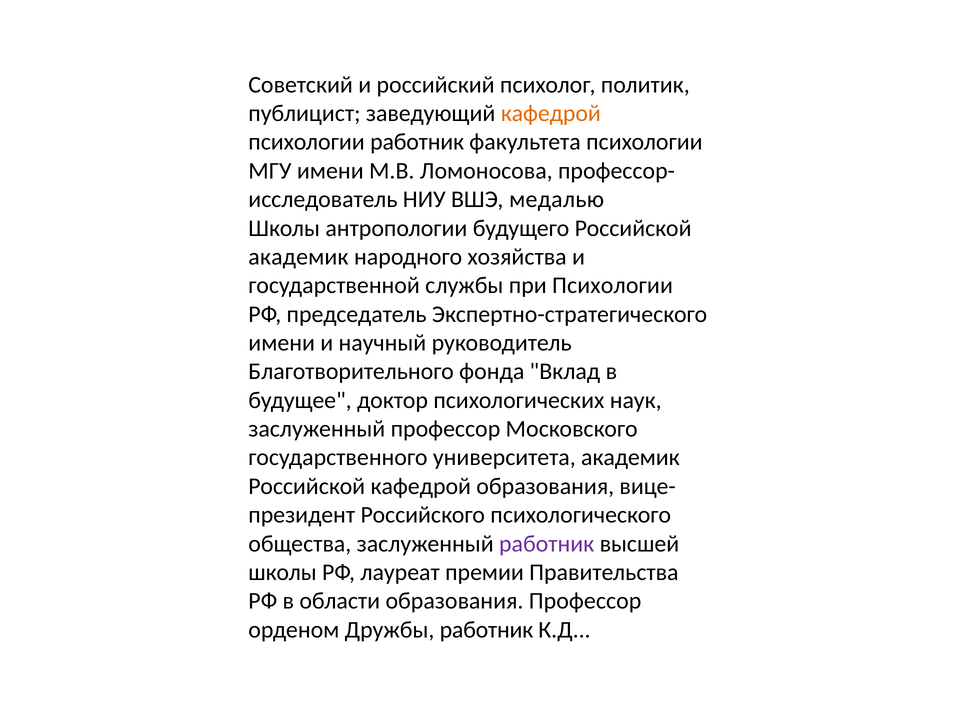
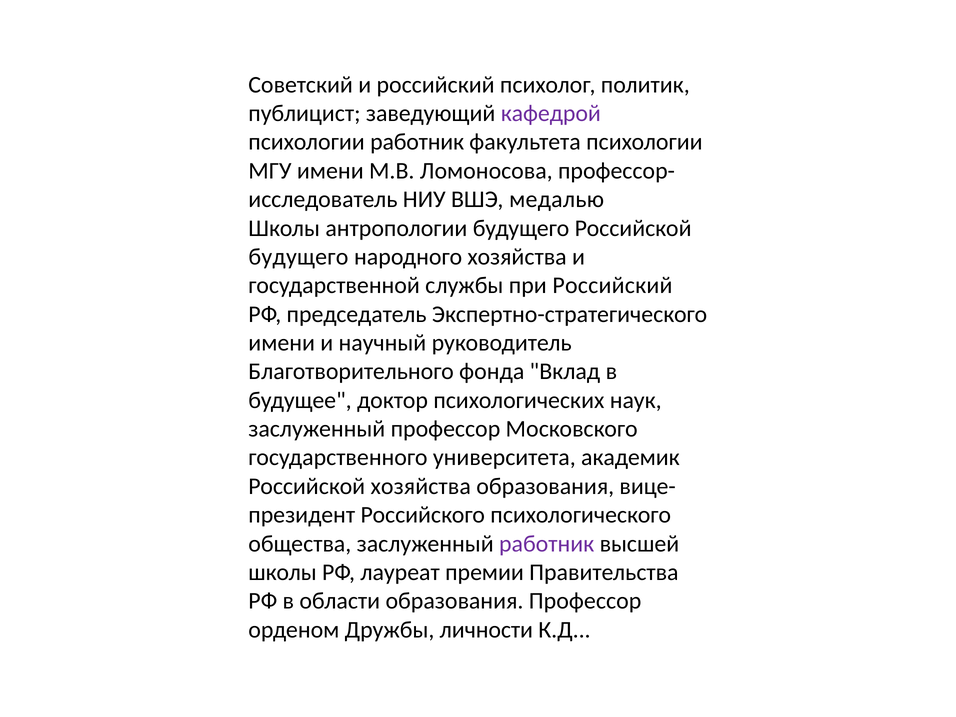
кафедрой at (551, 113) colour: orange -> purple
академик at (298, 257): академик -> будущего
при Психологии: Психологии -> Российский
Российской кафедрой: кафедрой -> хозяйства
Дружбы работник: работник -> личности
